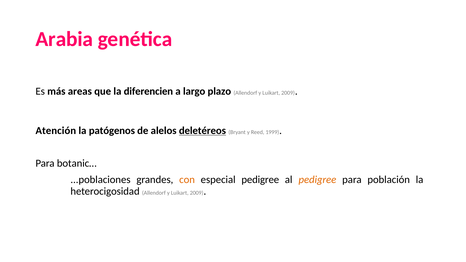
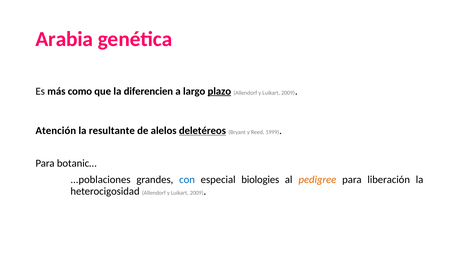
areas: areas -> como
plazo underline: none -> present
patógenos: patógenos -> resultante
con colour: orange -> blue
especial pedigree: pedigree -> biologies
población: población -> liberación
